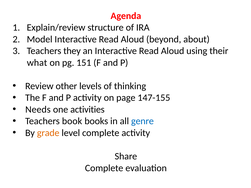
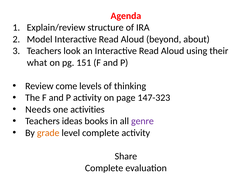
they: they -> look
other: other -> come
147-155: 147-155 -> 147-323
book: book -> ideas
genre colour: blue -> purple
